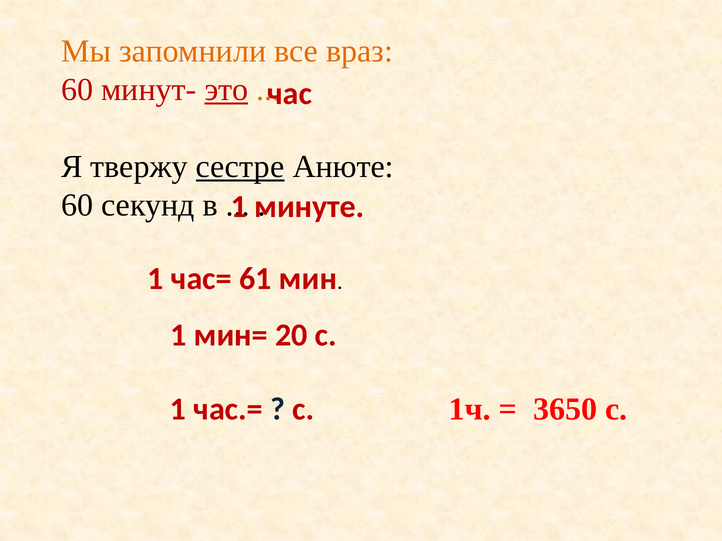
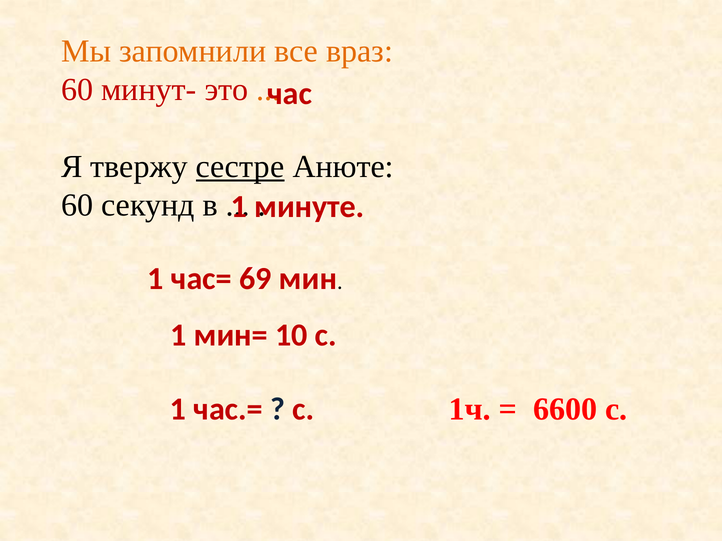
это underline: present -> none
61: 61 -> 69
20: 20 -> 10
3650: 3650 -> 6600
